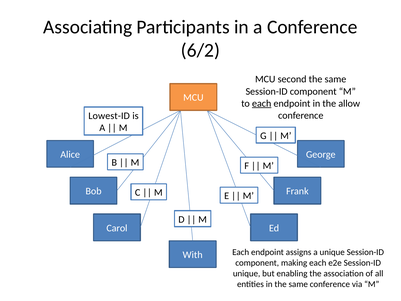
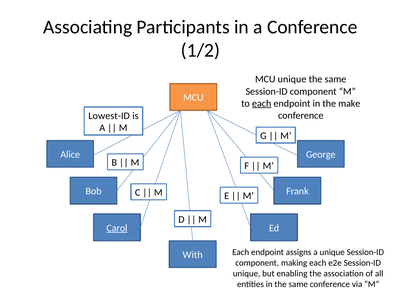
6/2: 6/2 -> 1/2
MCU second: second -> unique
allow: allow -> make
Carol underline: none -> present
